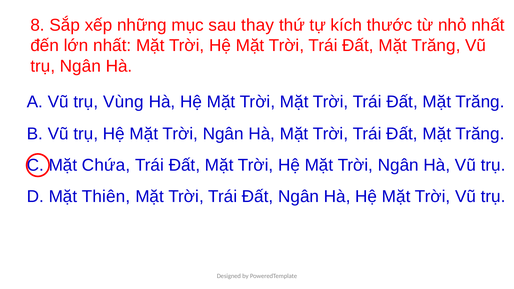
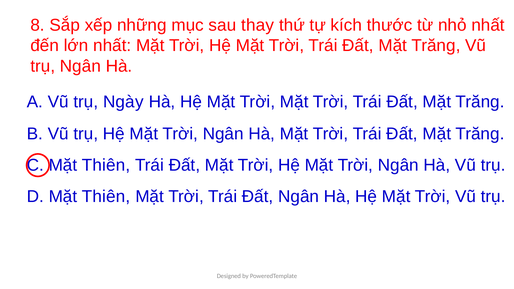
Vùng: Vùng -> Ngày
Chứa at (106, 165): Chứa -> Thiên
